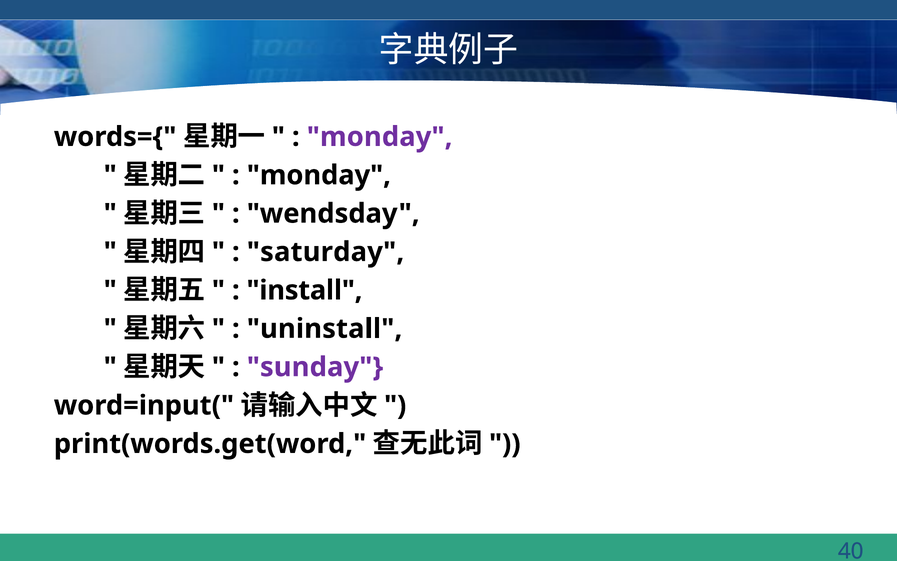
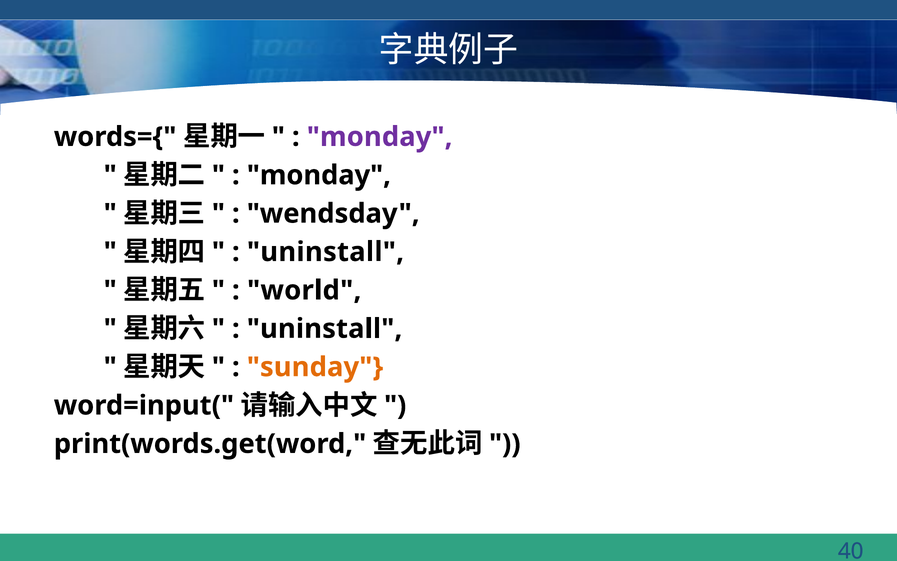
saturday at (325, 252): saturday -> uninstall
install: install -> world
sunday colour: purple -> orange
